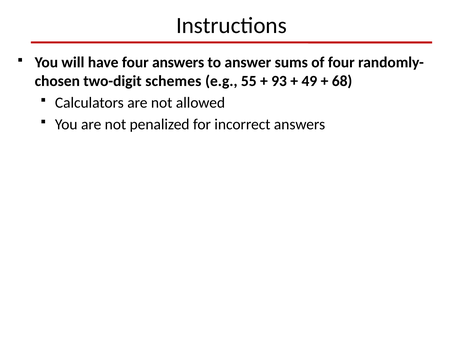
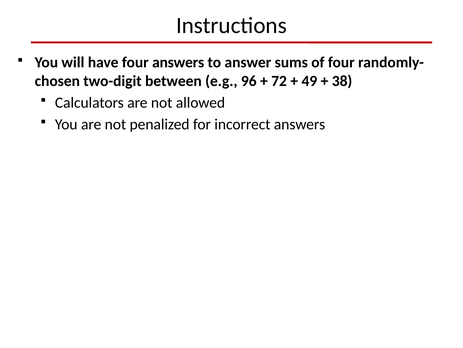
schemes: schemes -> between
55: 55 -> 96
93: 93 -> 72
68: 68 -> 38
